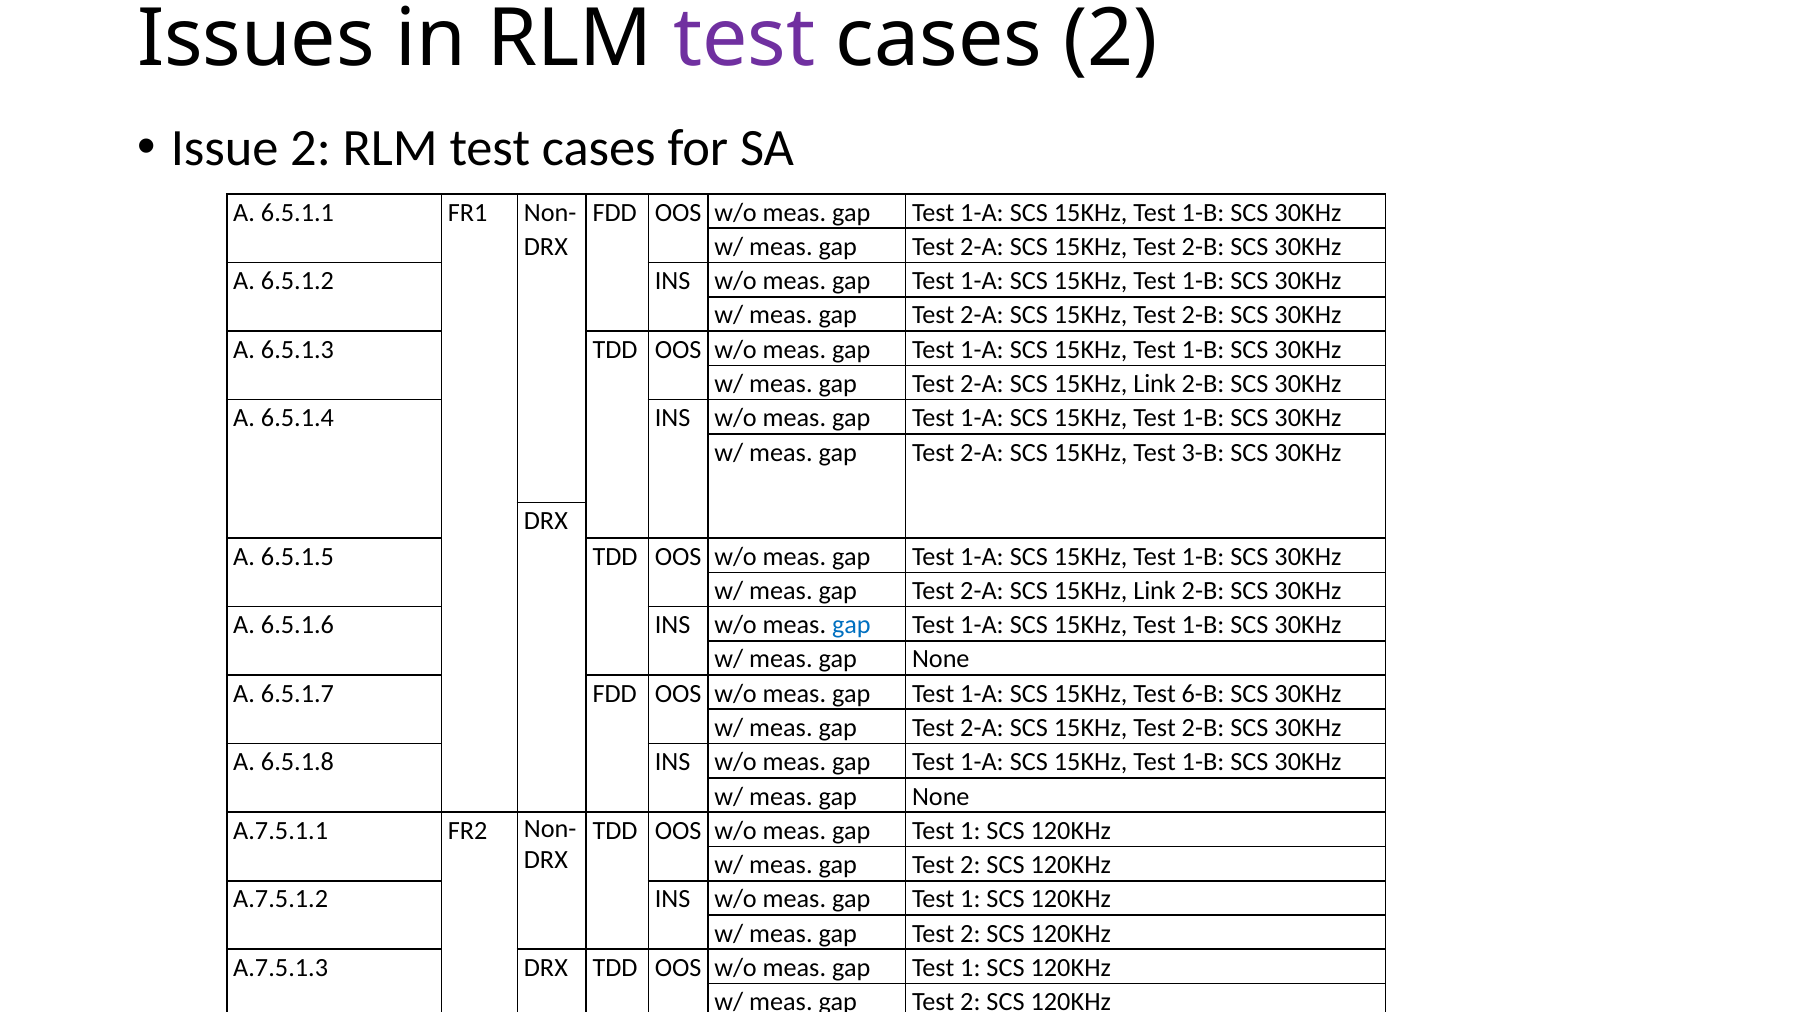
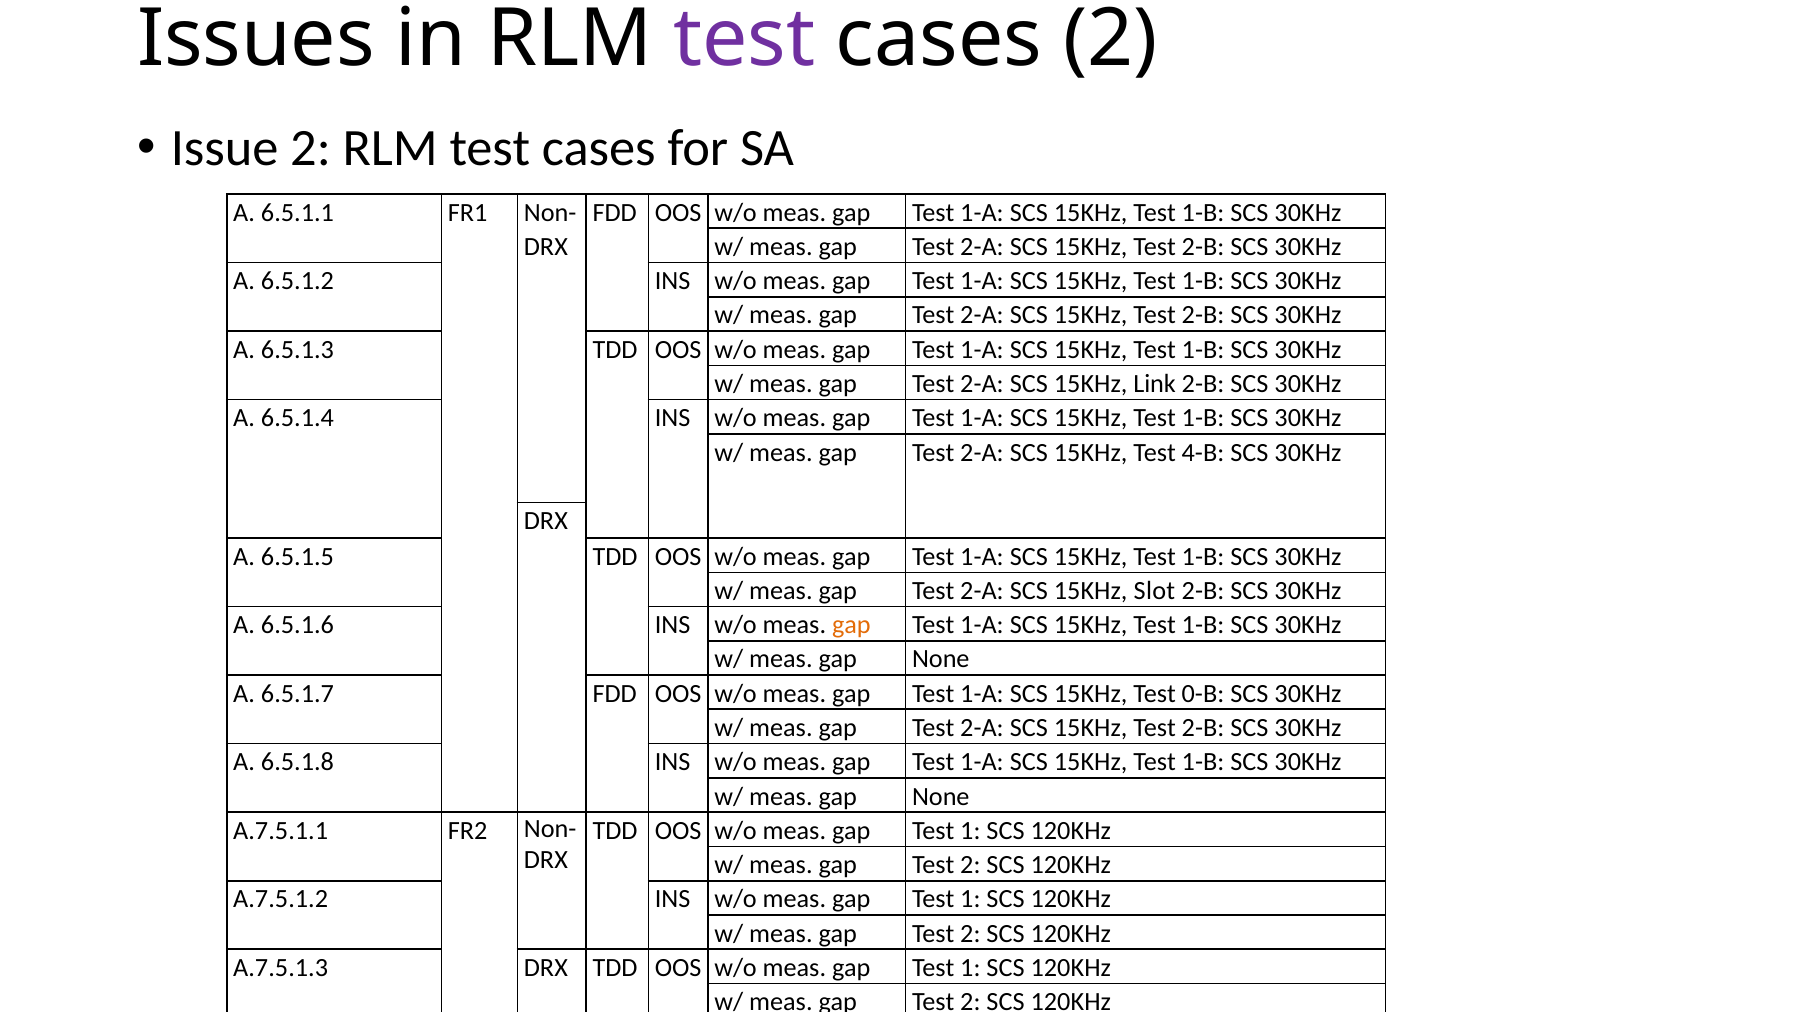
3-B: 3-B -> 4-B
Link at (1155, 590): Link -> Slot
gap at (851, 625) colour: blue -> orange
6-B: 6-B -> 0-B
